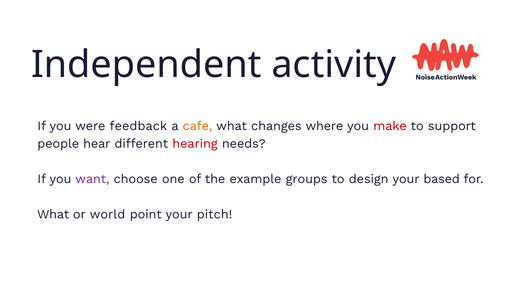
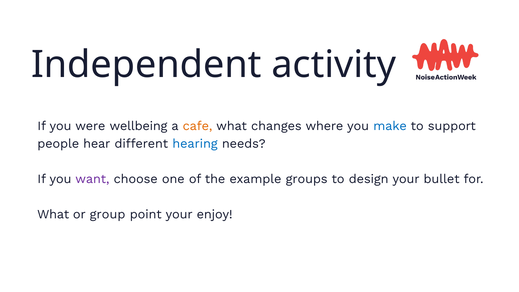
feedback: feedback -> wellbeing
make colour: red -> blue
hearing colour: red -> blue
based: based -> bullet
world: world -> group
pitch: pitch -> enjoy
